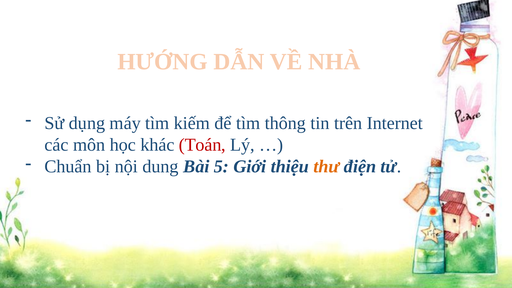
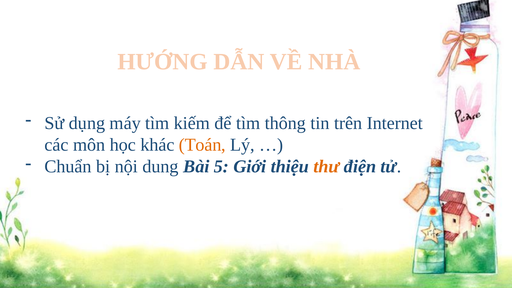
Toán colour: red -> orange
